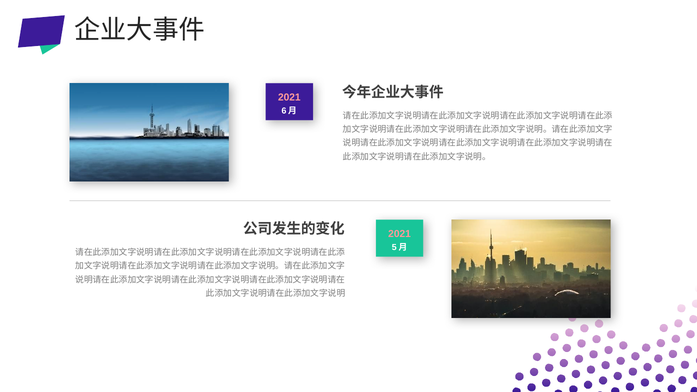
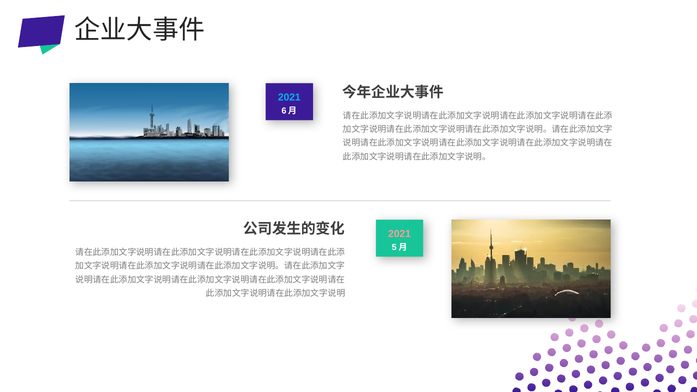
2021 at (289, 97) colour: pink -> light blue
